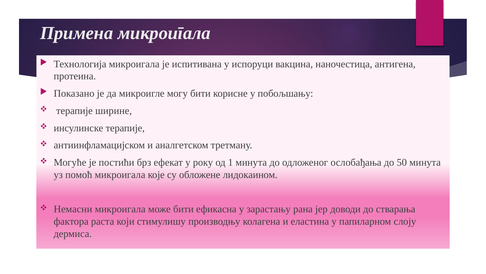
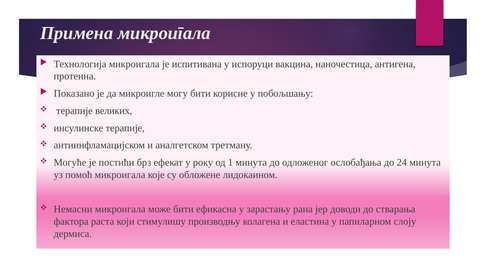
ширине: ширине -> великих
50: 50 -> 24
